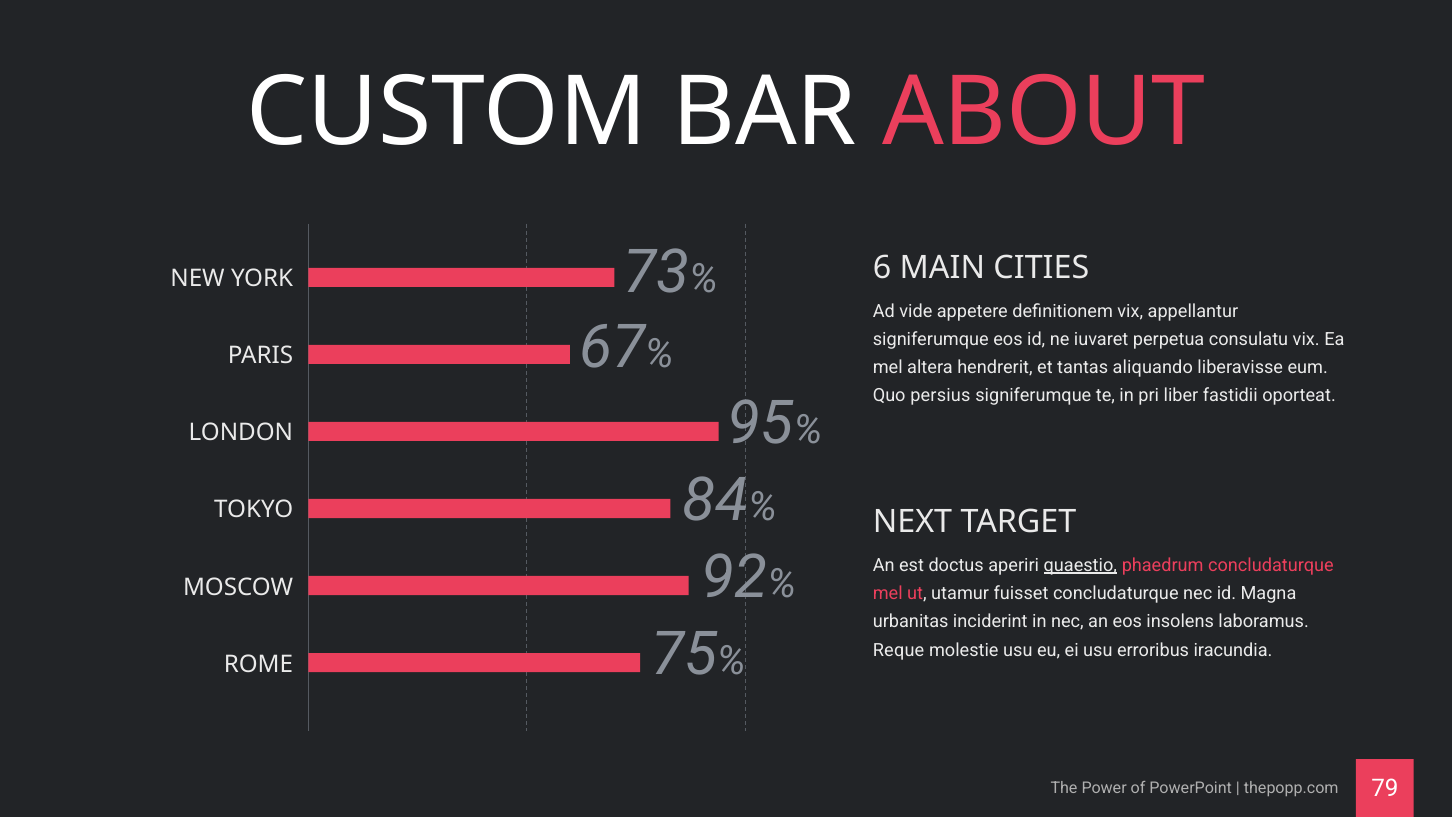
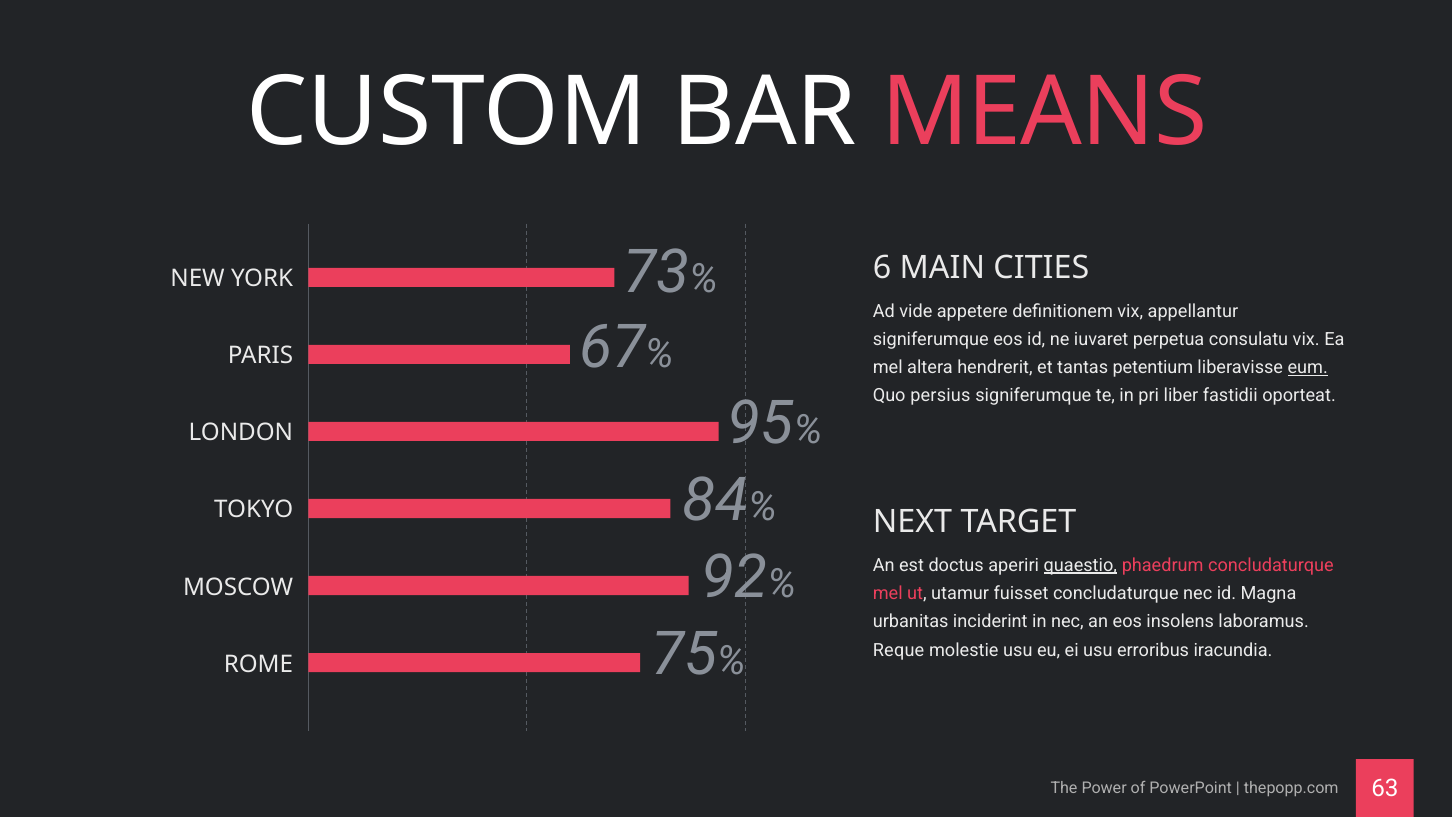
ABOUT: ABOUT -> MEANS
aliquando: aliquando -> petentium
eum underline: none -> present
79: 79 -> 63
